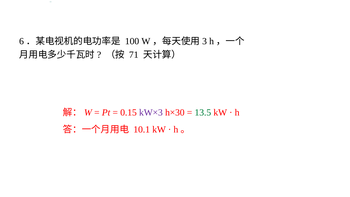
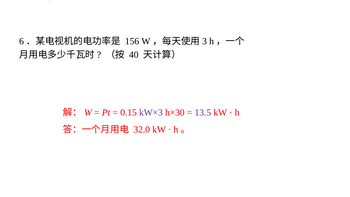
100: 100 -> 156
71: 71 -> 40
13.5 colour: green -> purple
10.1: 10.1 -> 32.0
